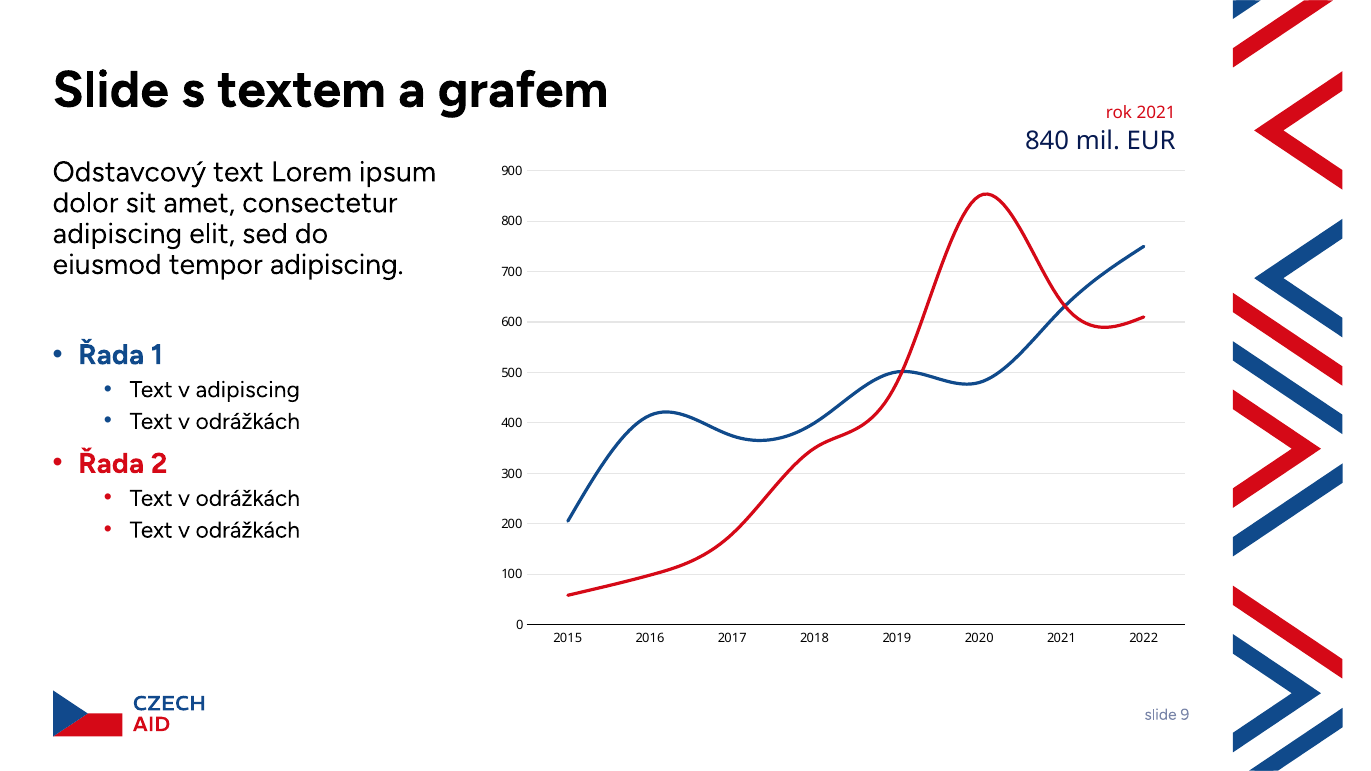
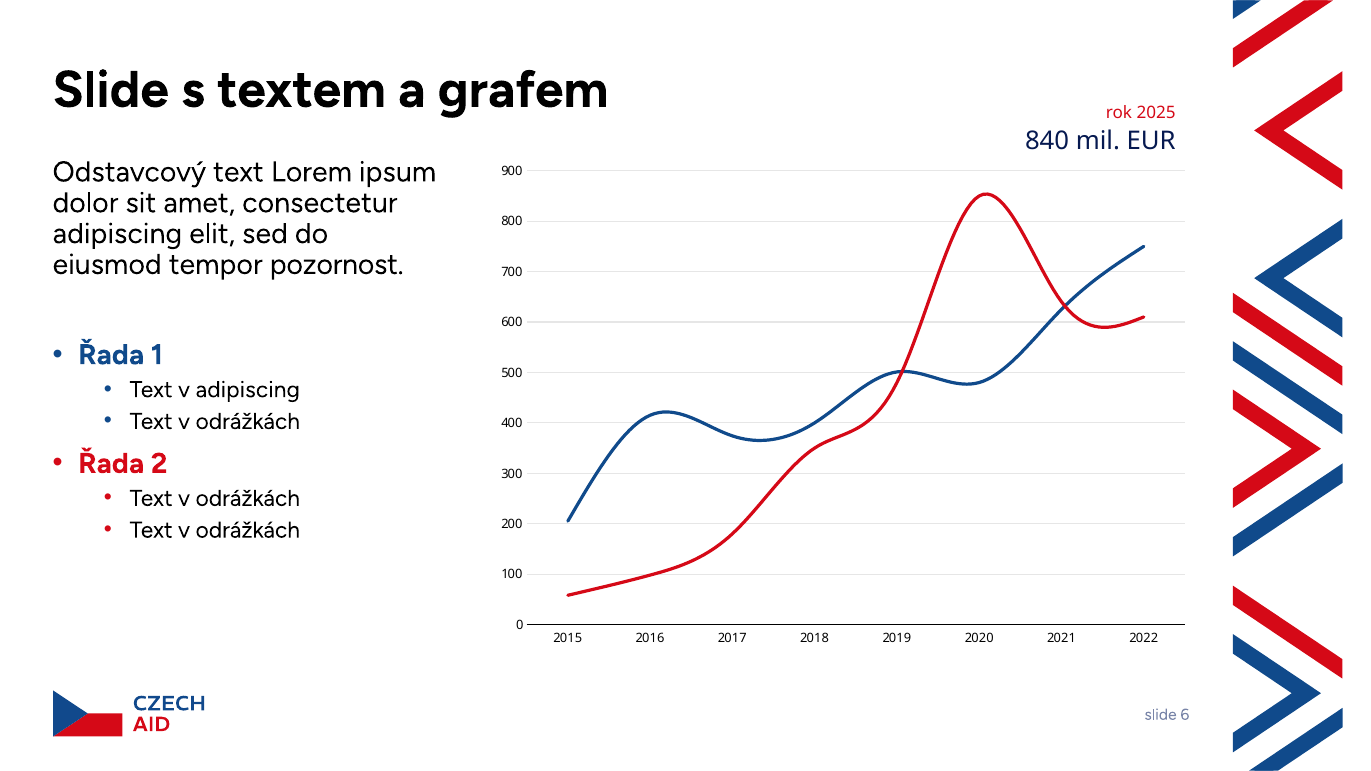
rok 2021: 2021 -> 2025
tempor adipiscing: adipiscing -> pozornost
9: 9 -> 6
